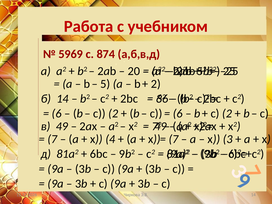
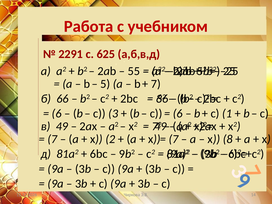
5969: 5969 -> 2291
874: 874 -> 625
20: 20 -> 55
2 at (156, 84): 2 -> 7
б 14: 14 -> 66
2 at (113, 114): 2 -> 3
2 at (227, 114): 2 -> 1
4: 4 -> 2
х 3: 3 -> 8
